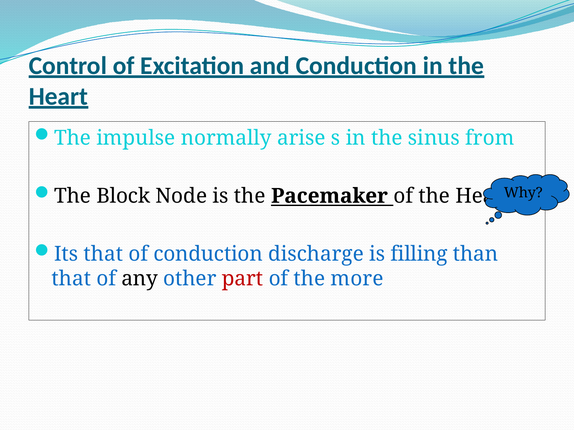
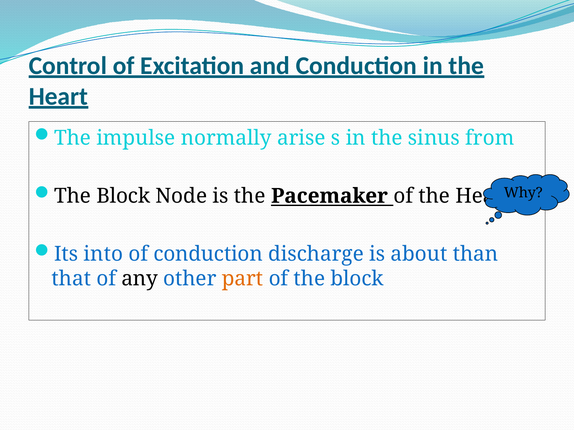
Its that: that -> into
filling: filling -> about
part colour: red -> orange
of the more: more -> block
